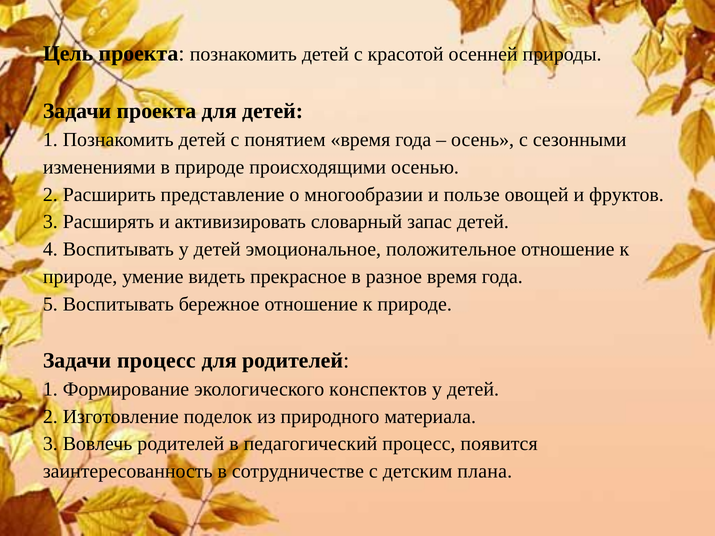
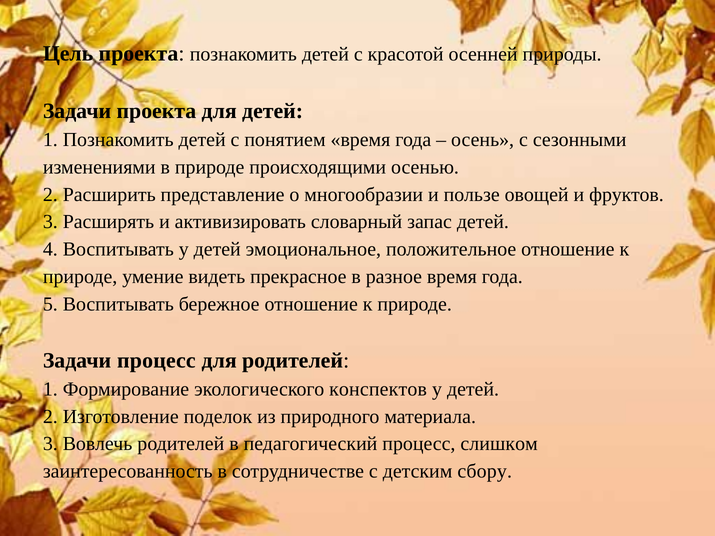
появится: появится -> слишком
плана: плана -> сбору
